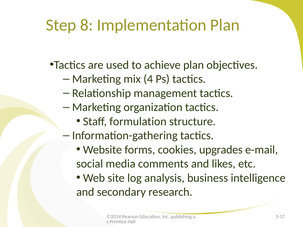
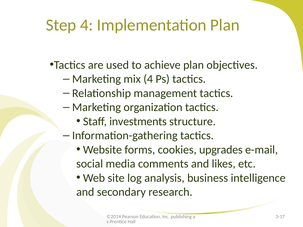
Step 8: 8 -> 4
formulation: formulation -> investments
